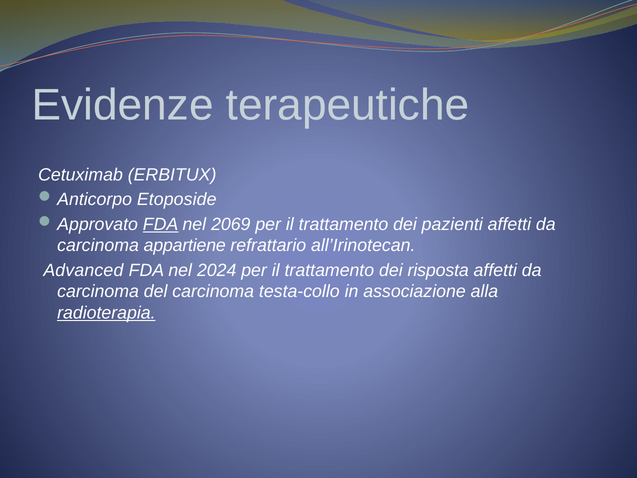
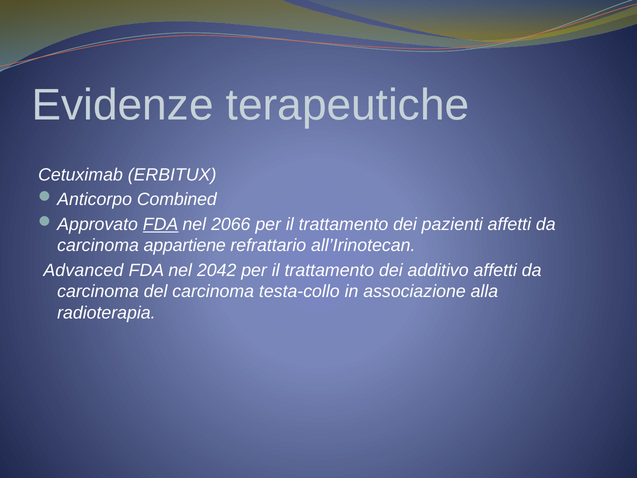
Etoposide: Etoposide -> Combined
2069: 2069 -> 2066
2024: 2024 -> 2042
risposta: risposta -> additivo
radioterapia underline: present -> none
